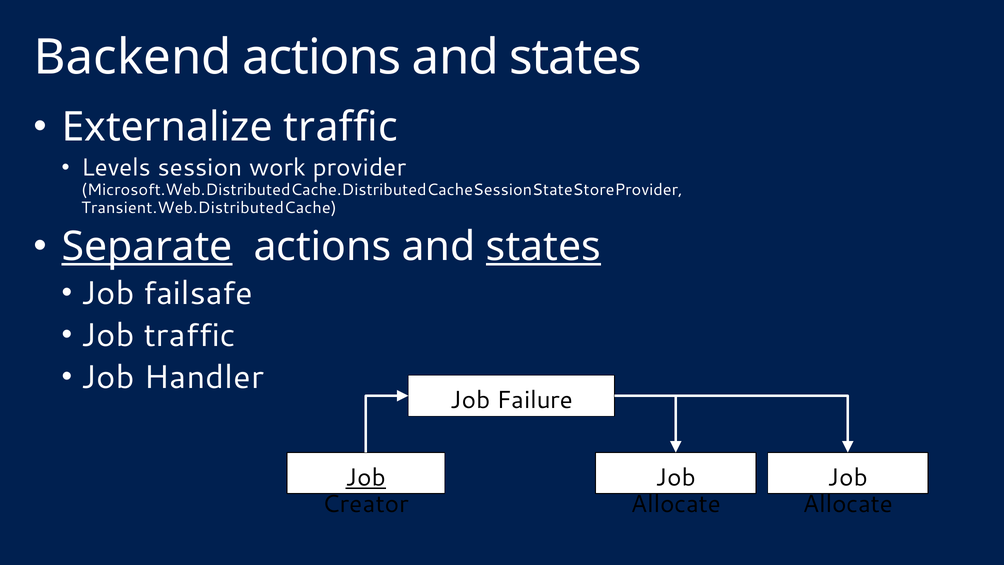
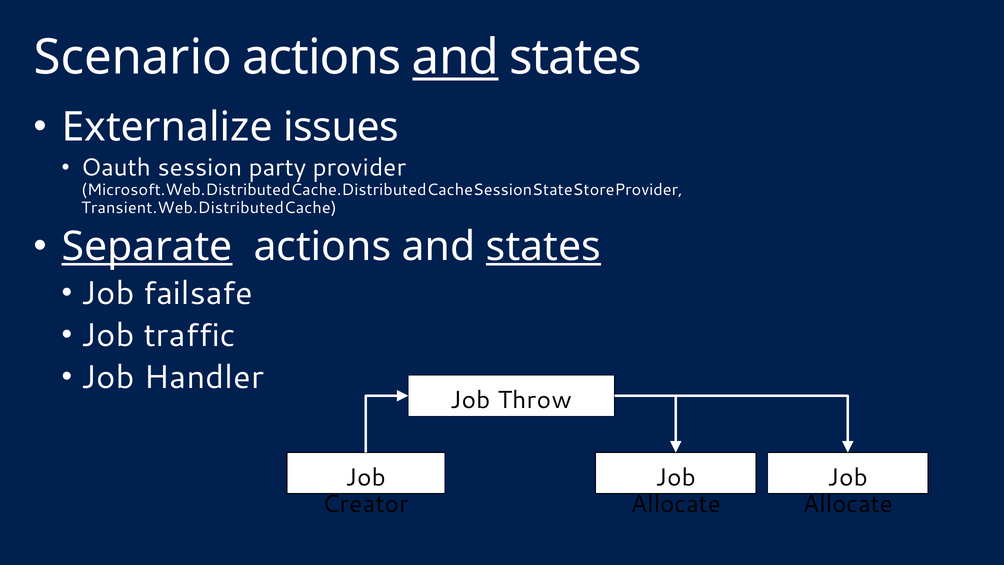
Backend: Backend -> Scenario
and at (456, 58) underline: none -> present
Externalize traffic: traffic -> issues
Levels: Levels -> Oauth
work: work -> party
Failure: Failure -> Throw
Job at (366, 477) underline: present -> none
